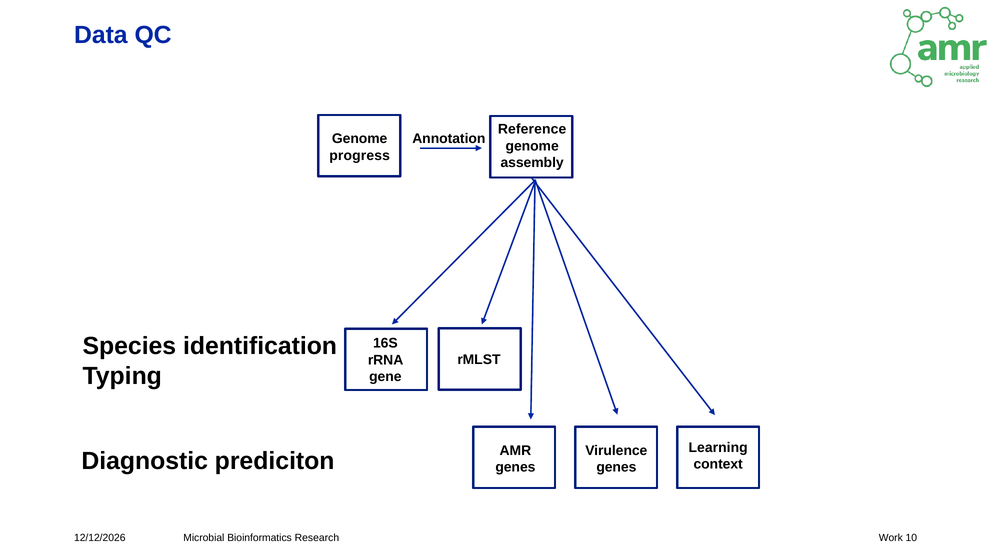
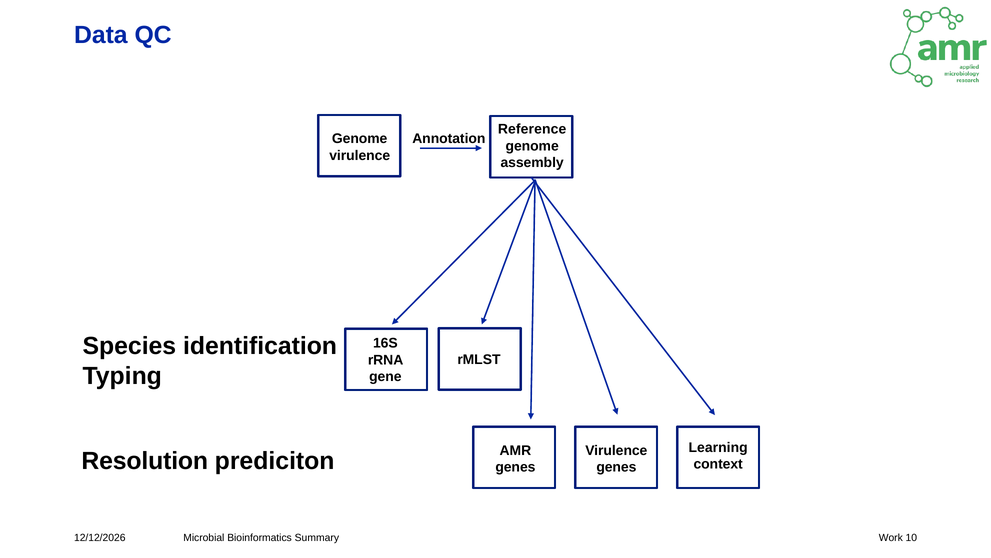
progress at (360, 155): progress -> virulence
Diagnostic: Diagnostic -> Resolution
Research: Research -> Summary
